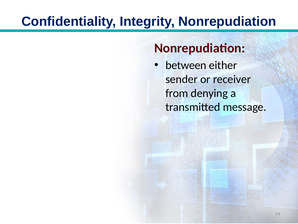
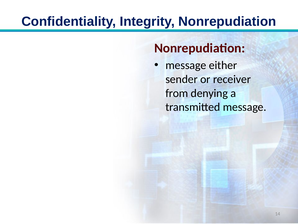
between at (186, 65): between -> message
